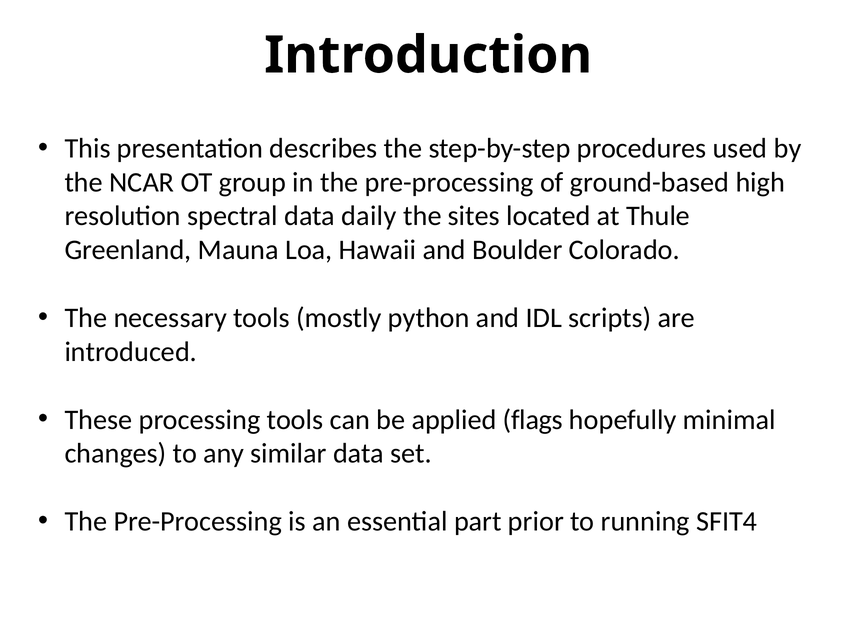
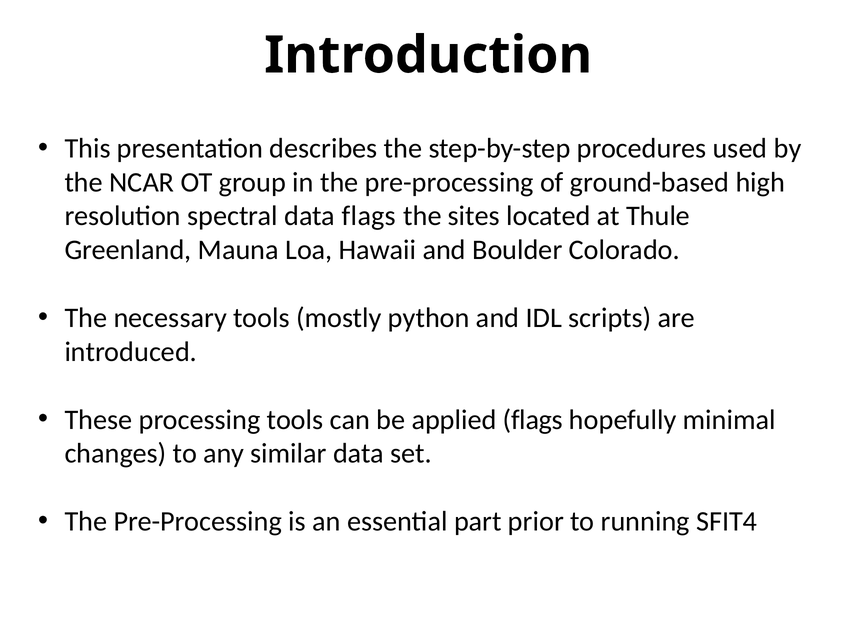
data daily: daily -> flags
